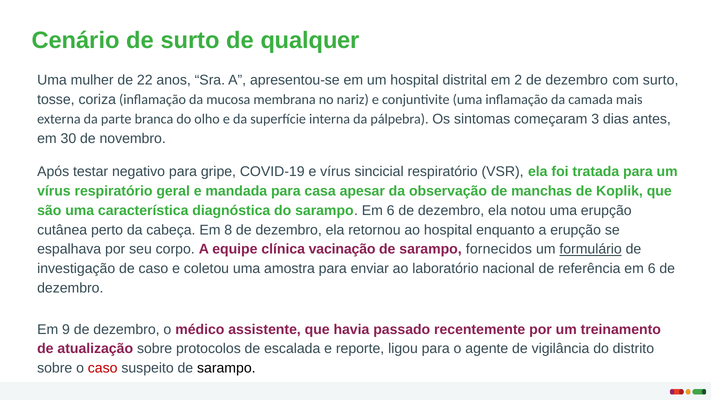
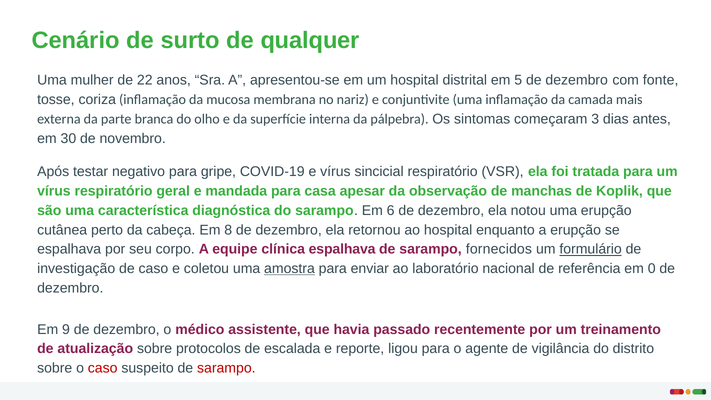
2: 2 -> 5
com surto: surto -> fonte
clínica vacinação: vacinação -> espalhava
amostra underline: none -> present
referência em 6: 6 -> 0
sarampo at (226, 368) colour: black -> red
